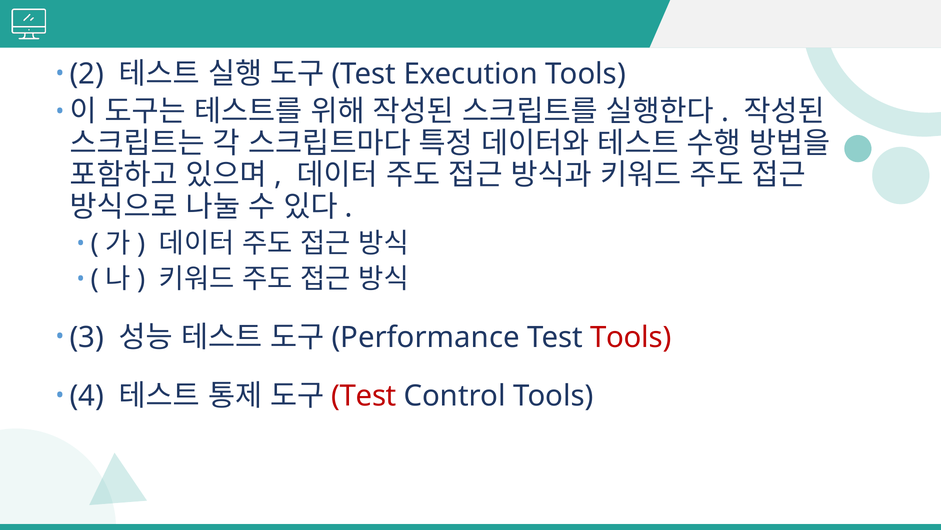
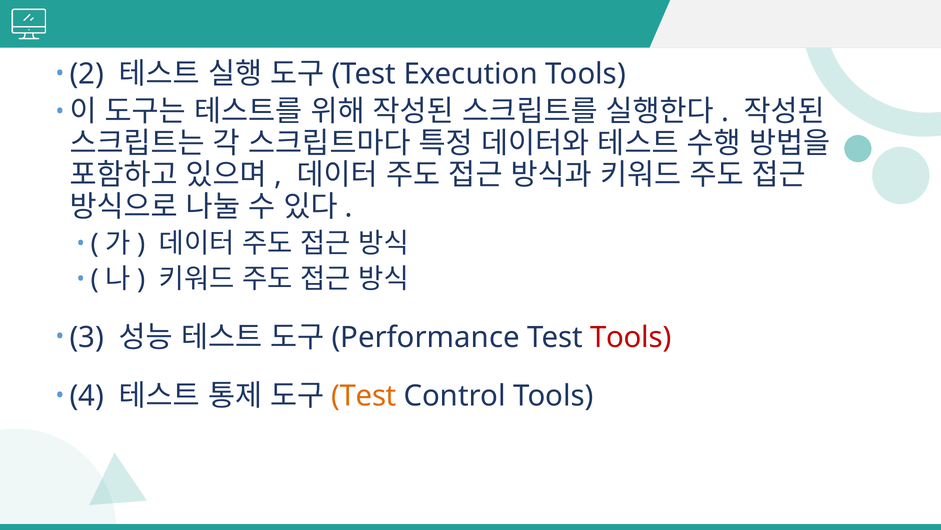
Test at (364, 396) colour: red -> orange
